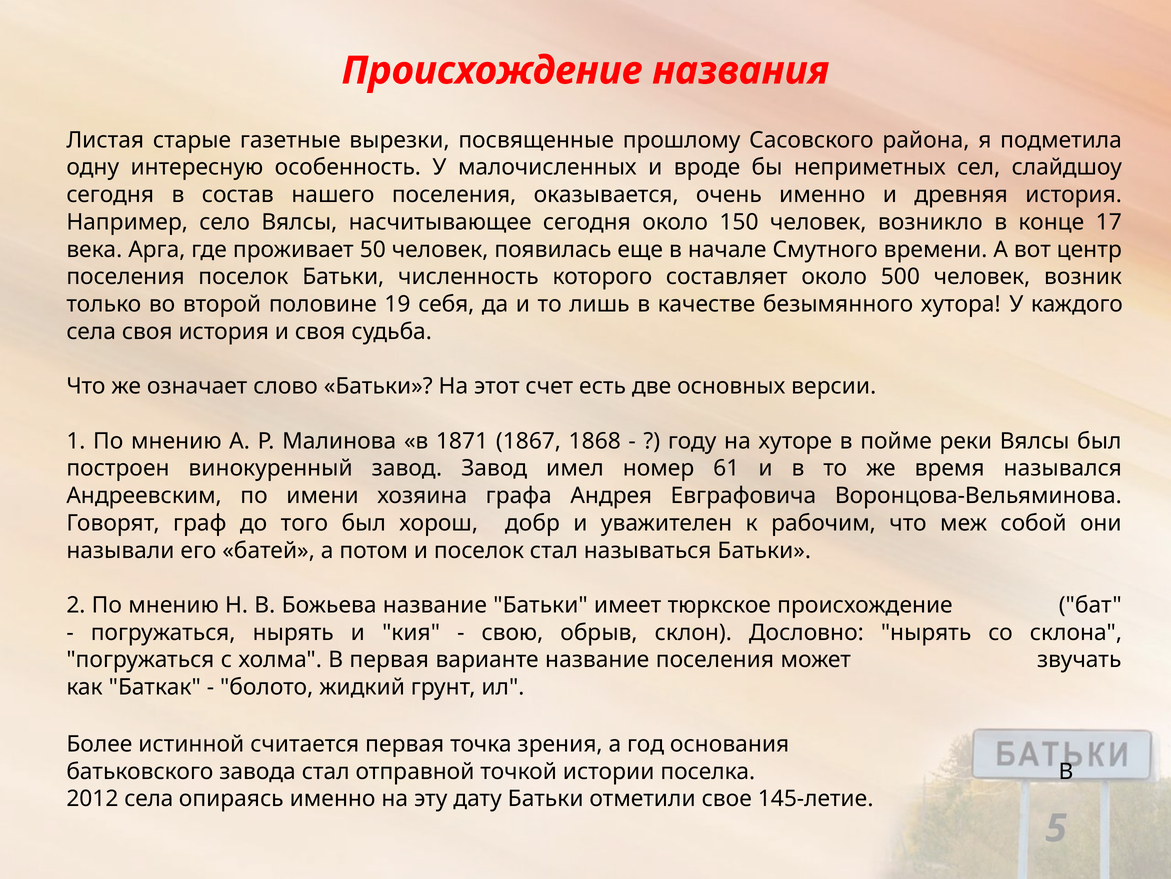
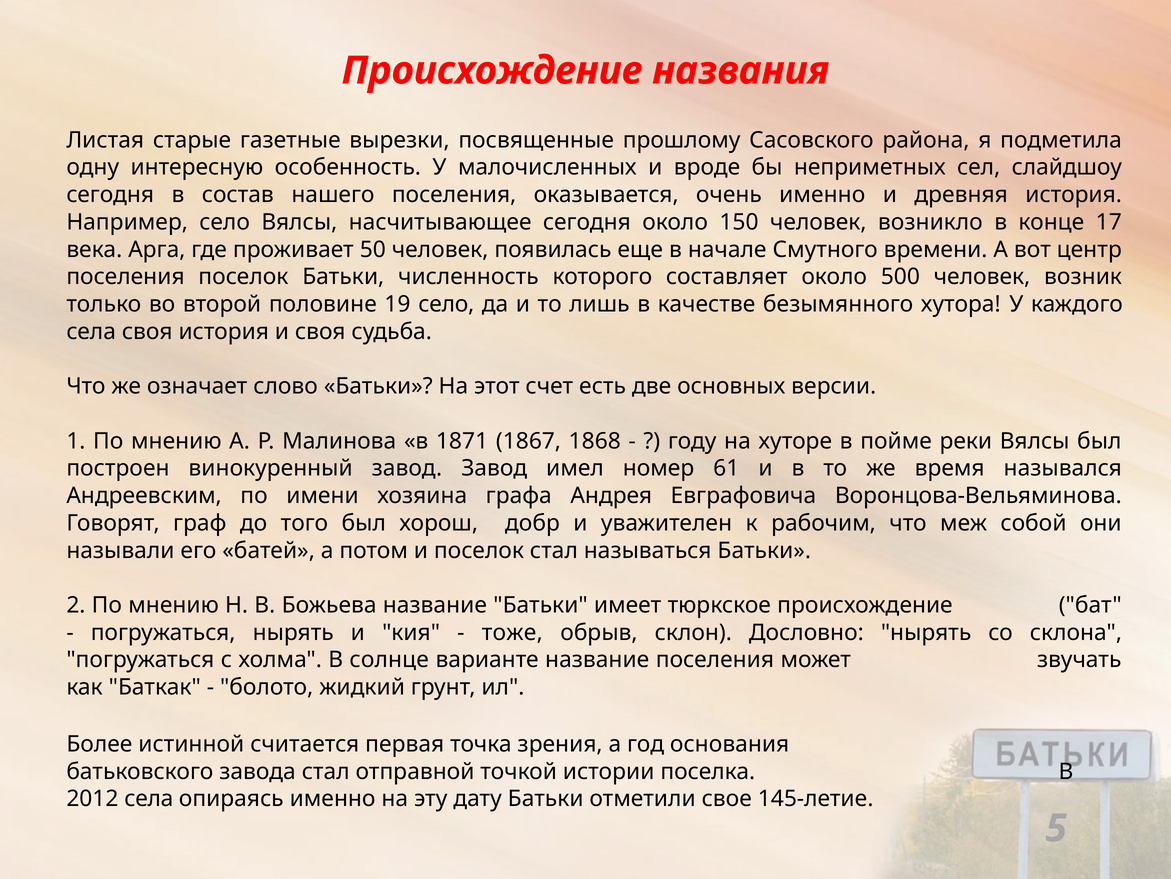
19 себя: себя -> село
свою: свою -> тоже
В первая: первая -> солнце
